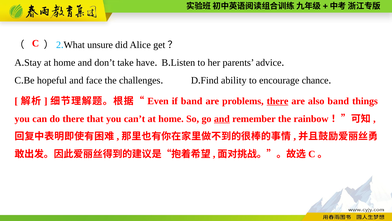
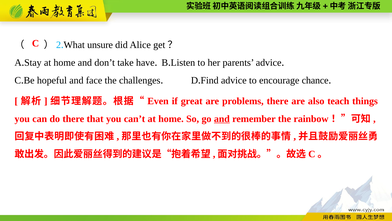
ability at (234, 80): ability -> advice
if band: band -> great
there at (278, 101) underline: present -> none
also band: band -> teach
